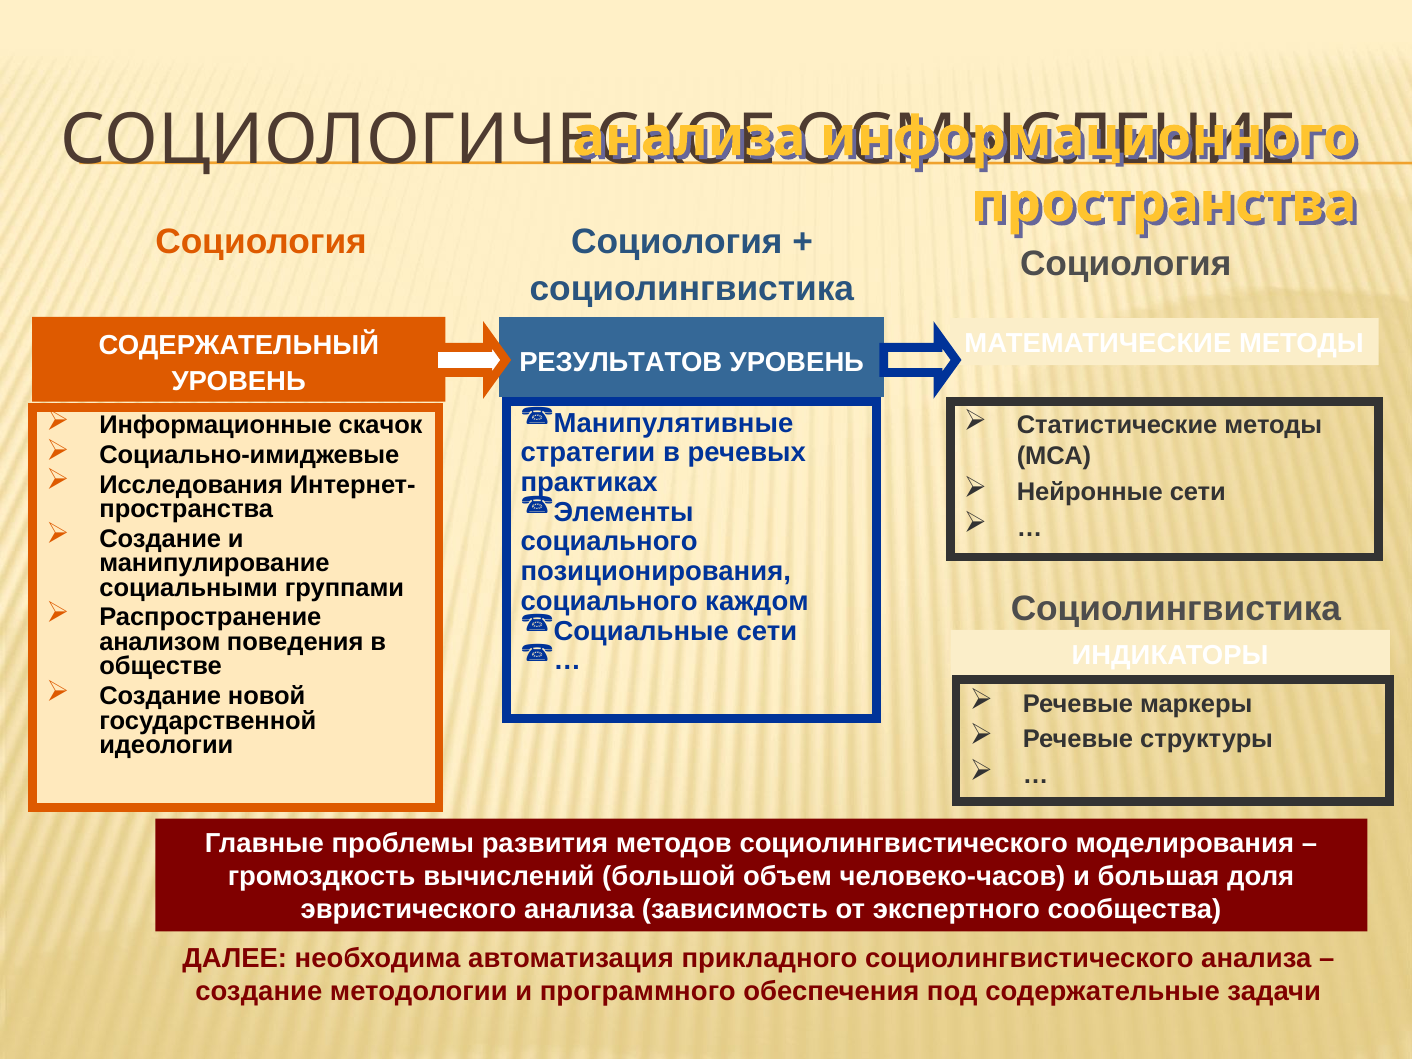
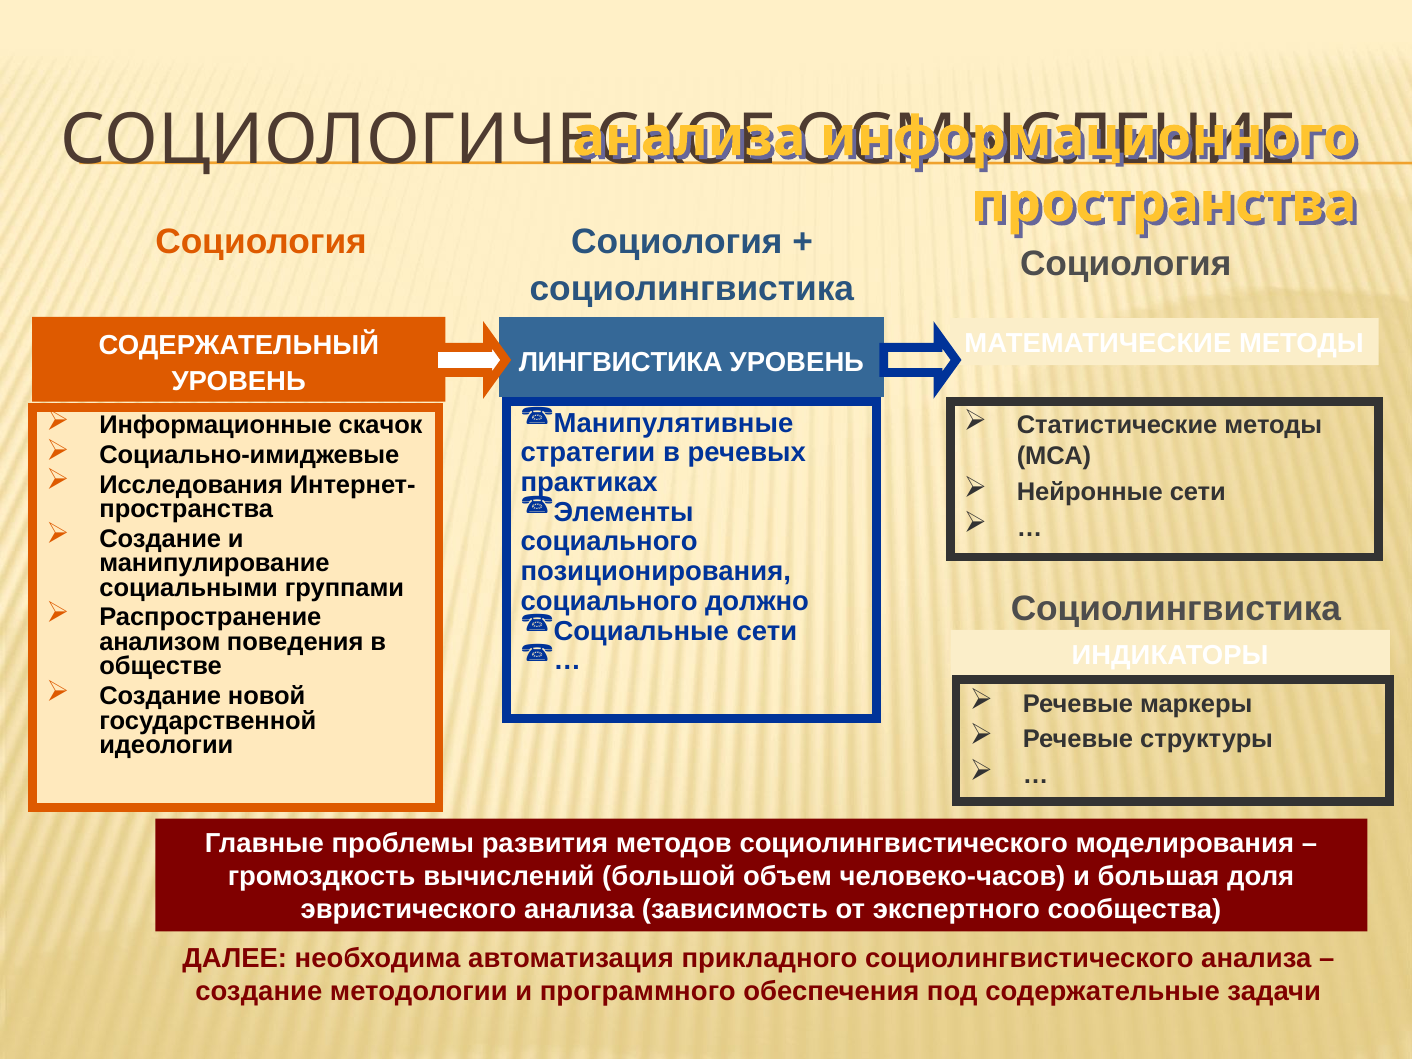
РЕЗУЛЬТАТОВ: РЕЗУЛЬТАТОВ -> ЛИНГВИСТИКА
каждом: каждом -> должно
